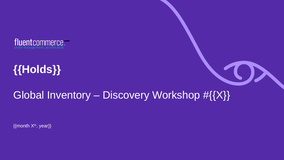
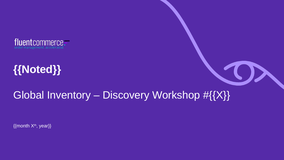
Holds: Holds -> Noted
